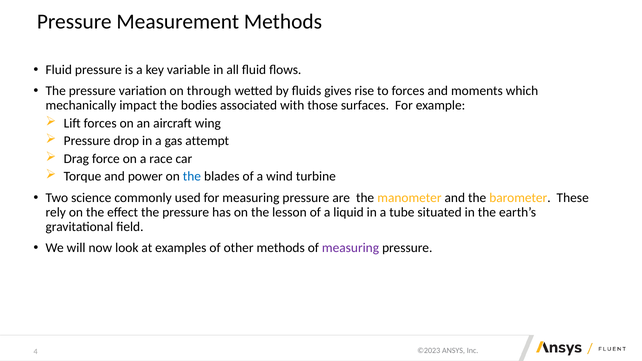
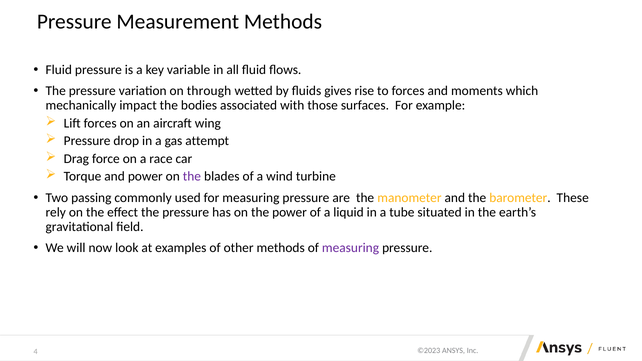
the at (192, 177) colour: blue -> purple
science: science -> passing
the lesson: lesson -> power
